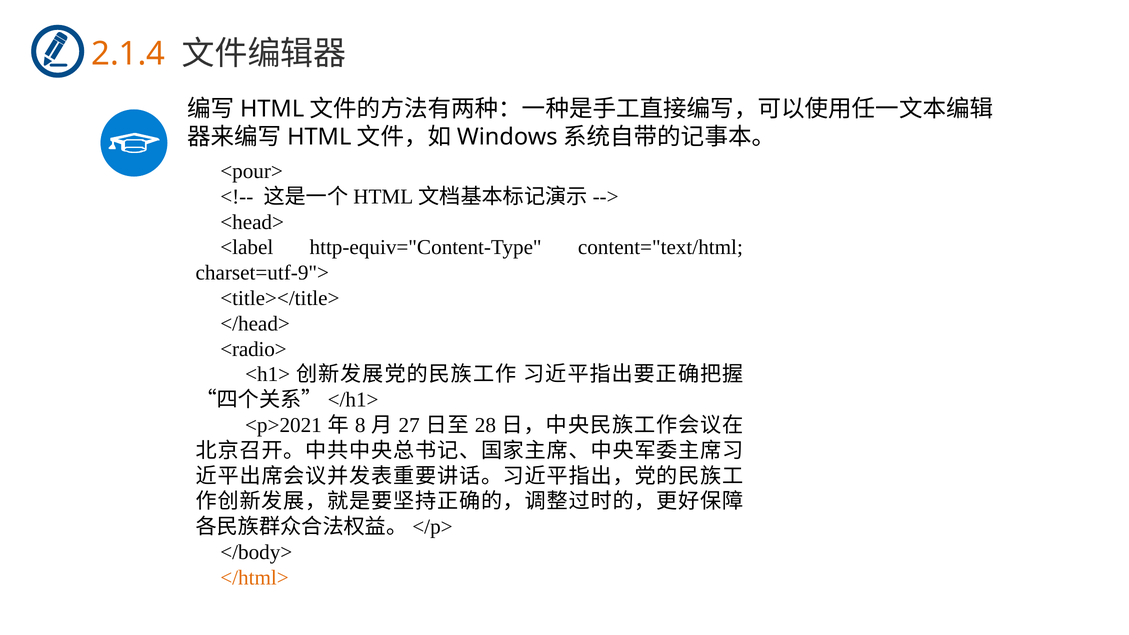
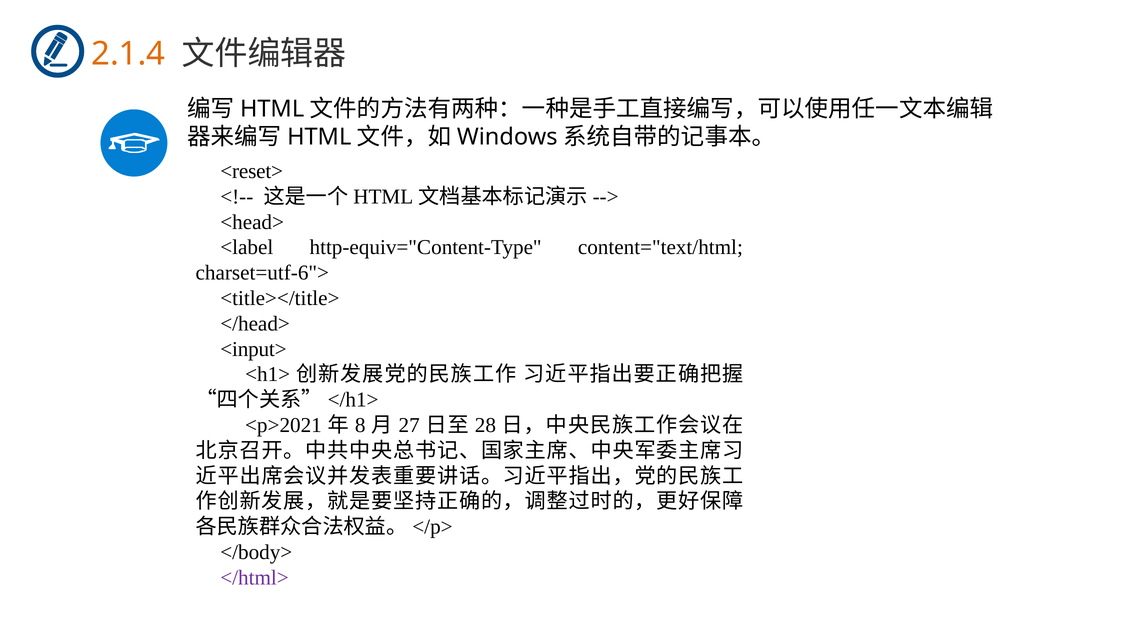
<pour>: <pour> -> <reset>
charset=utf-9">: charset=utf-9"> -> charset=utf-6">
<radio>: <radio> -> <input>
</html> colour: orange -> purple
